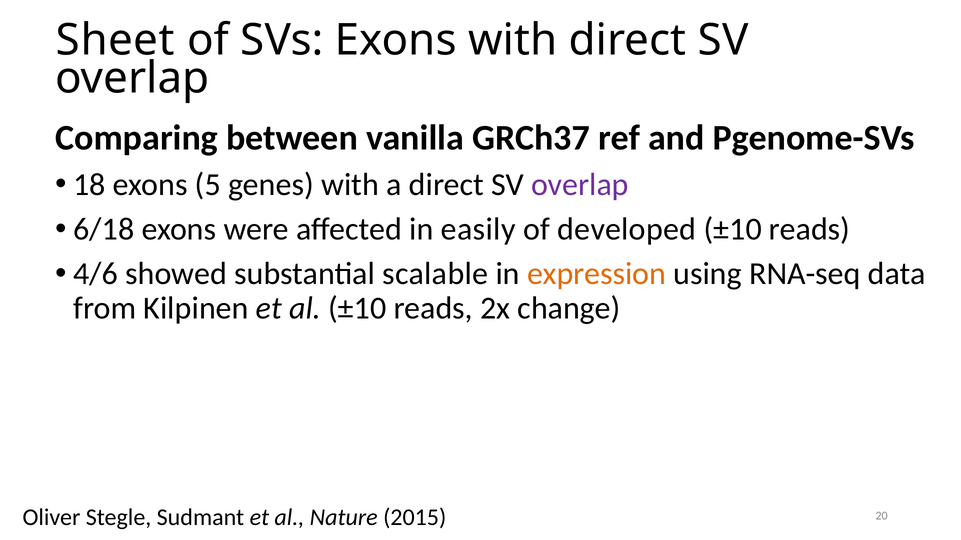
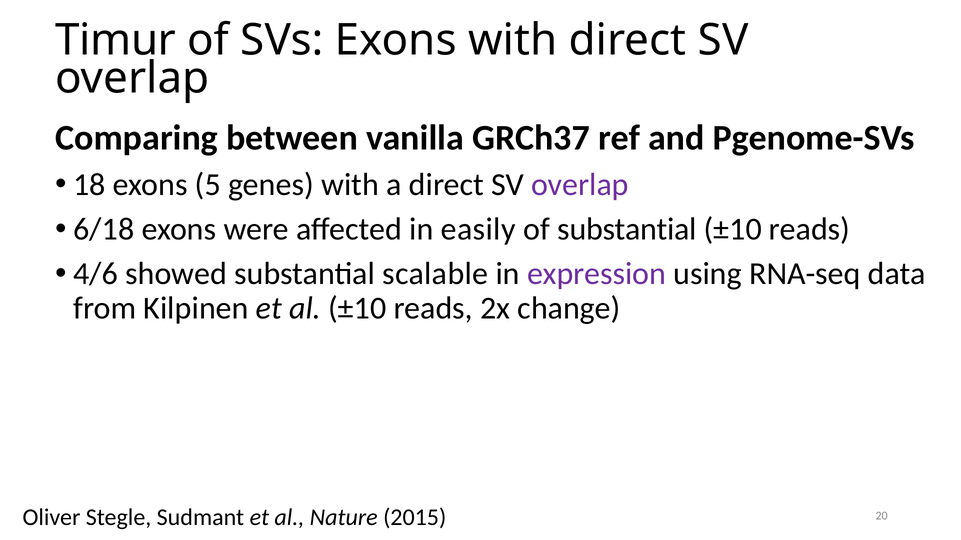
Sheet: Sheet -> Timur
of developed: developed -> substantial
expression colour: orange -> purple
